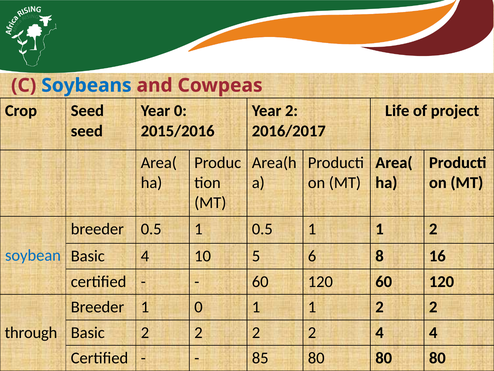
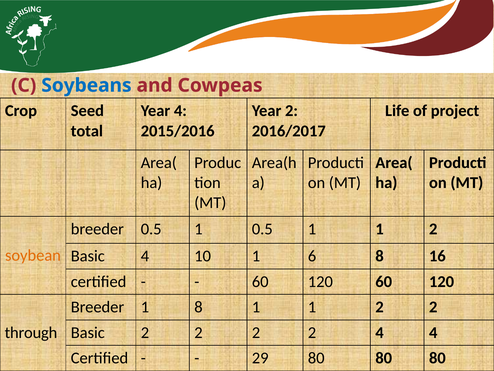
Year 0: 0 -> 4
seed at (87, 131): seed -> total
soybean colour: blue -> orange
10 5: 5 -> 1
1 0: 0 -> 8
85: 85 -> 29
